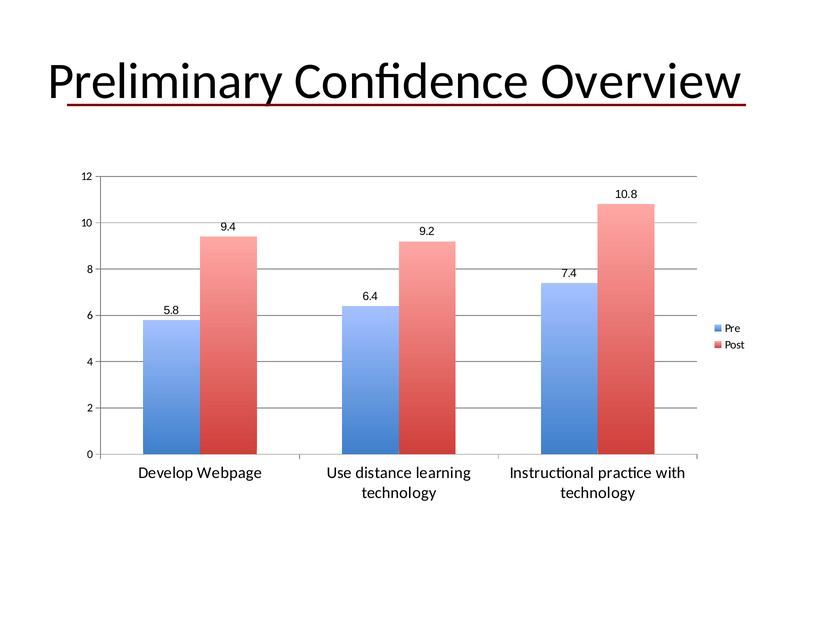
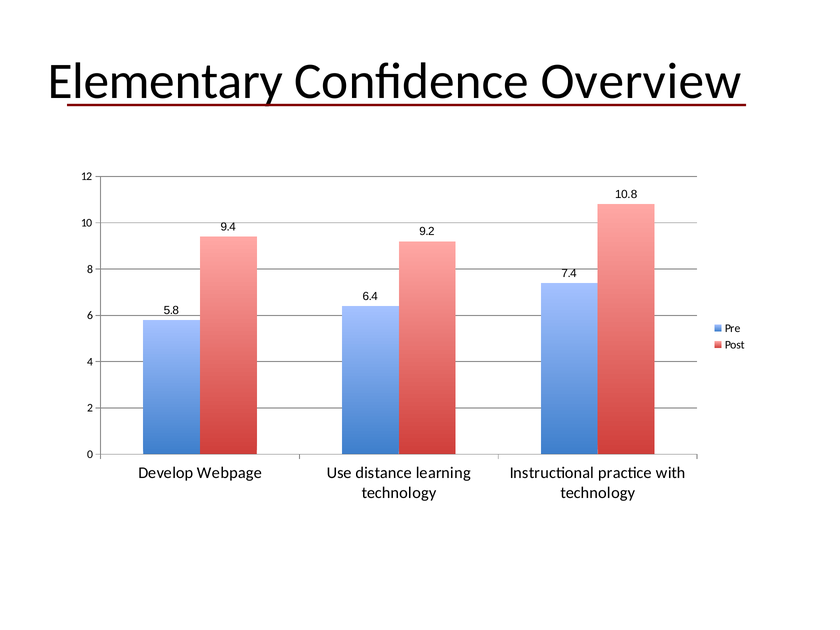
Preliminary: Preliminary -> Elementary
